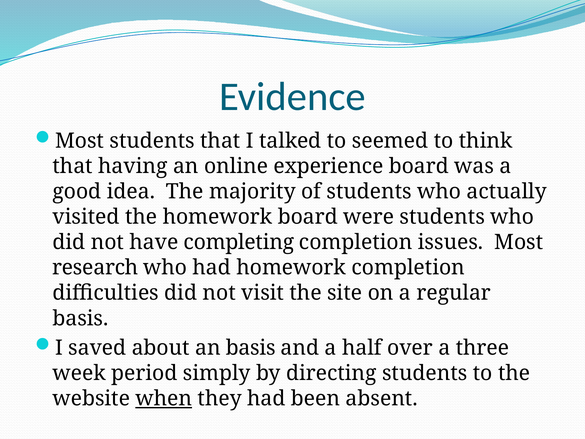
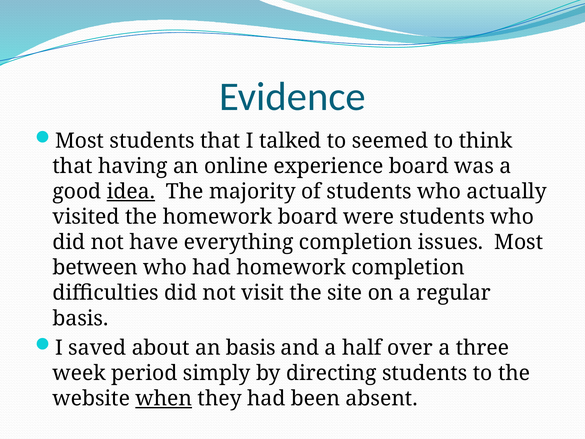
idea underline: none -> present
completing: completing -> everything
research: research -> between
